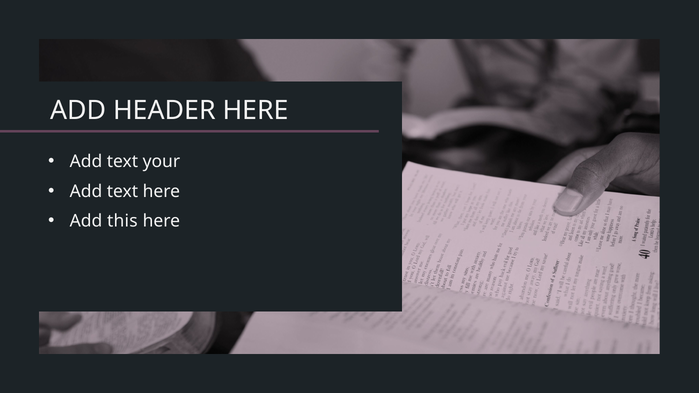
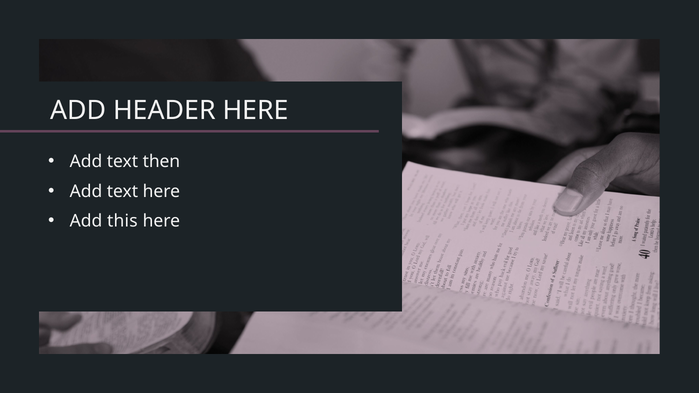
your: your -> then
